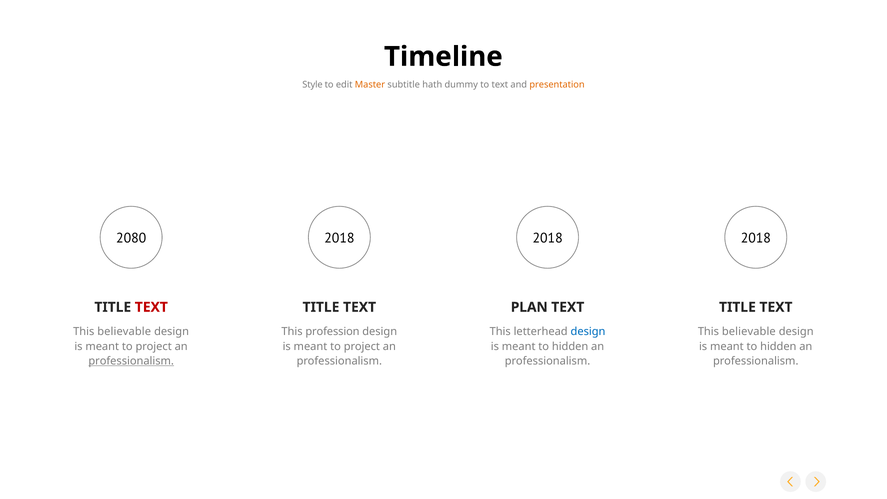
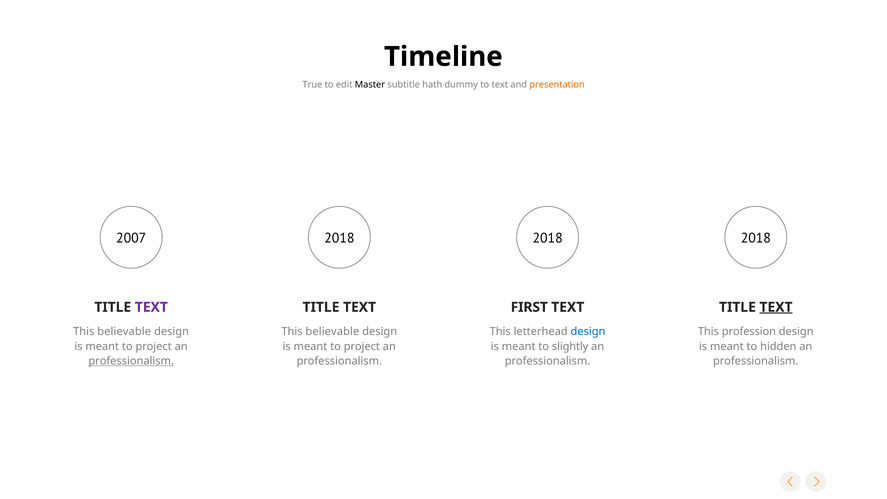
Style: Style -> True
Master colour: orange -> black
2080: 2080 -> 2007
TEXT at (151, 307) colour: red -> purple
PLAN: PLAN -> FIRST
TEXT at (776, 307) underline: none -> present
profession at (333, 332): profession -> believable
believable at (749, 332): believable -> profession
hidden at (570, 346): hidden -> slightly
